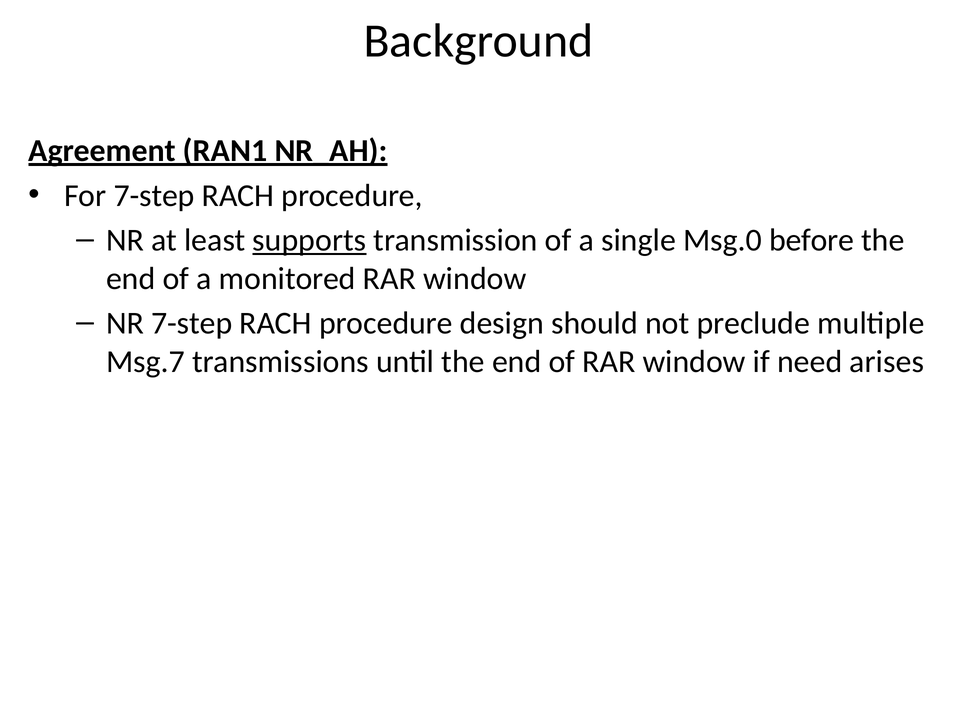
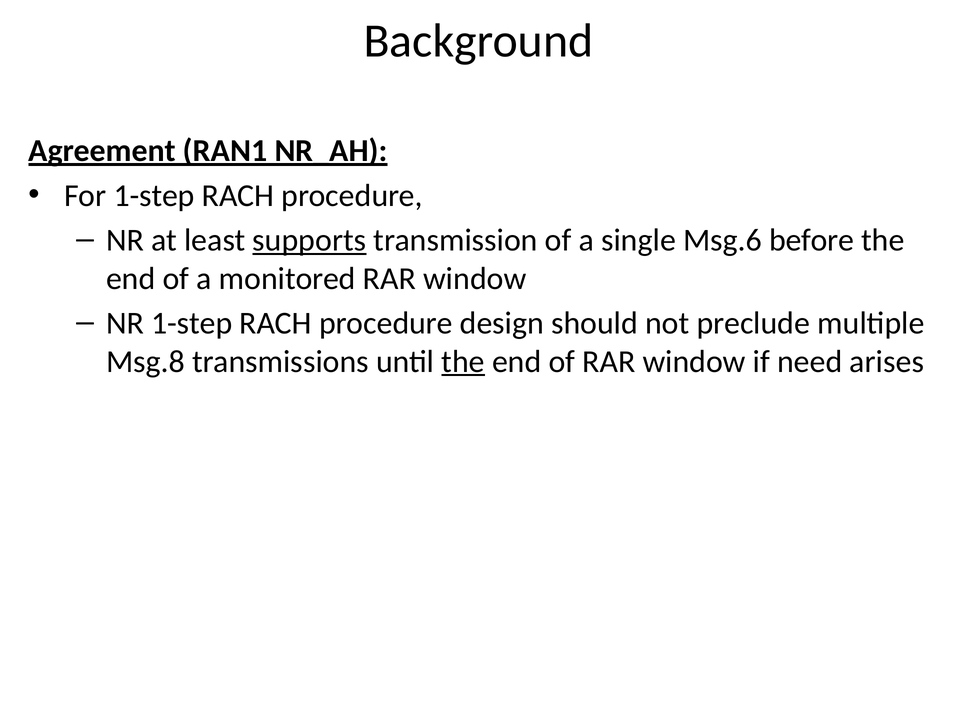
For 7-step: 7-step -> 1-step
Msg.0: Msg.0 -> Msg.6
NR 7-step: 7-step -> 1-step
Msg.7: Msg.7 -> Msg.8
the at (463, 361) underline: none -> present
